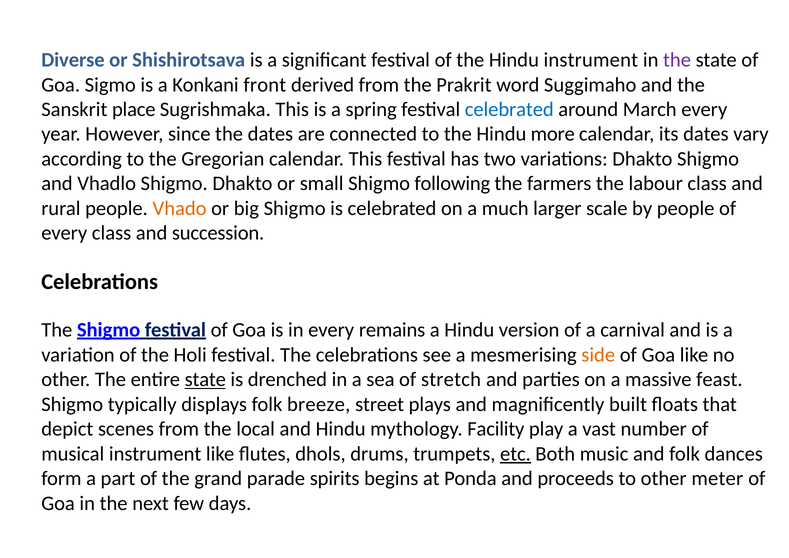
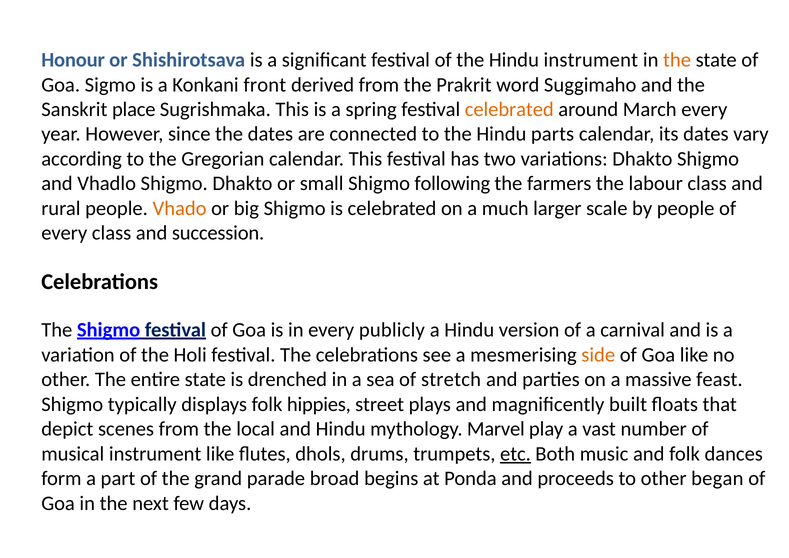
Diverse: Diverse -> Honour
the at (677, 60) colour: purple -> orange
celebrated at (509, 109) colour: blue -> orange
more: more -> parts
remains: remains -> publicly
state at (205, 380) underline: present -> none
breeze: breeze -> hippies
Facility: Facility -> Marvel
spirits: spirits -> broad
meter: meter -> began
